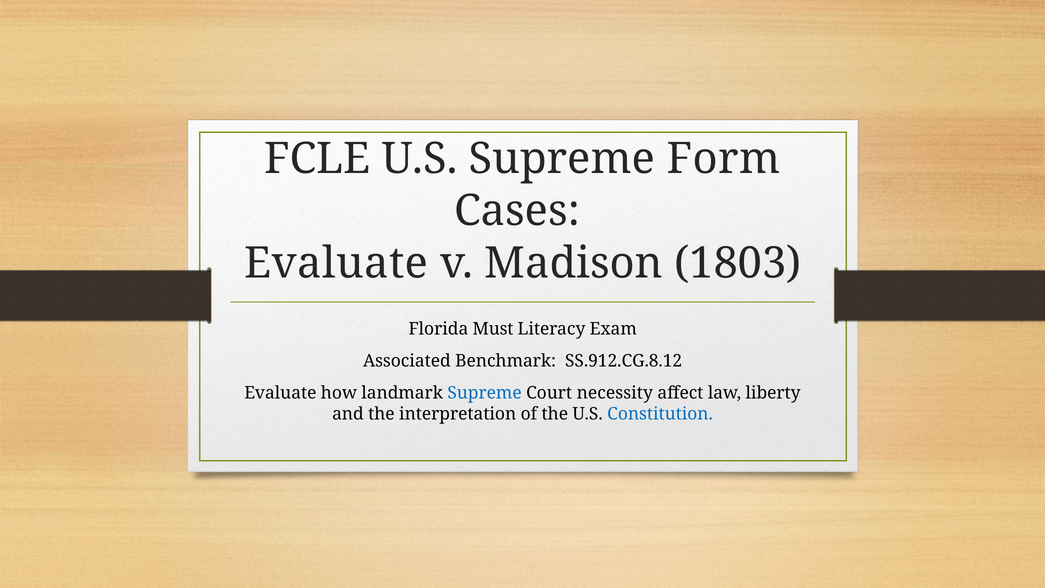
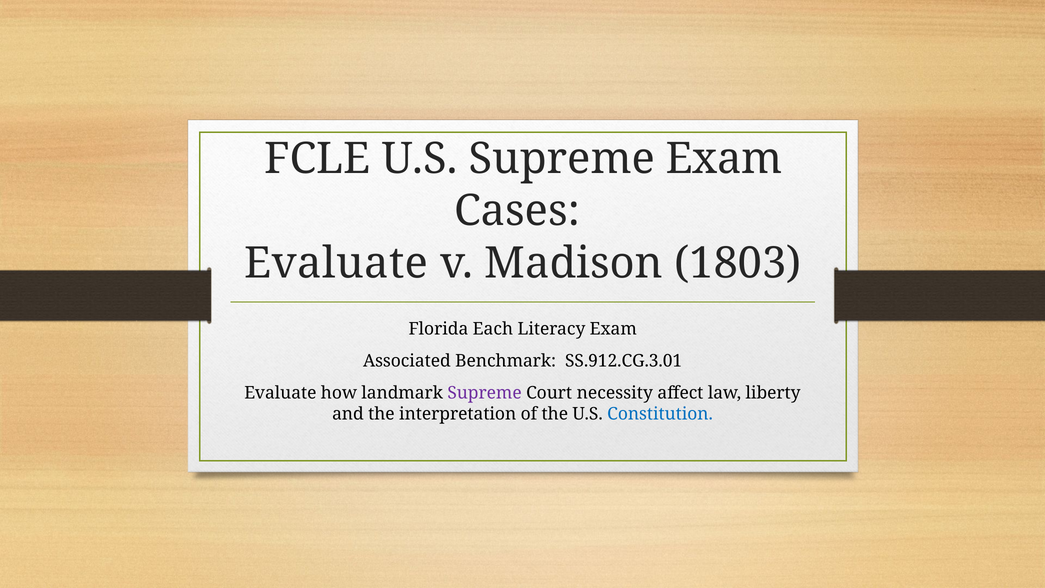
Supreme Form: Form -> Exam
Must: Must -> Each
SS.912.CG.8.12: SS.912.CG.8.12 -> SS.912.CG.3.01
Supreme at (485, 393) colour: blue -> purple
